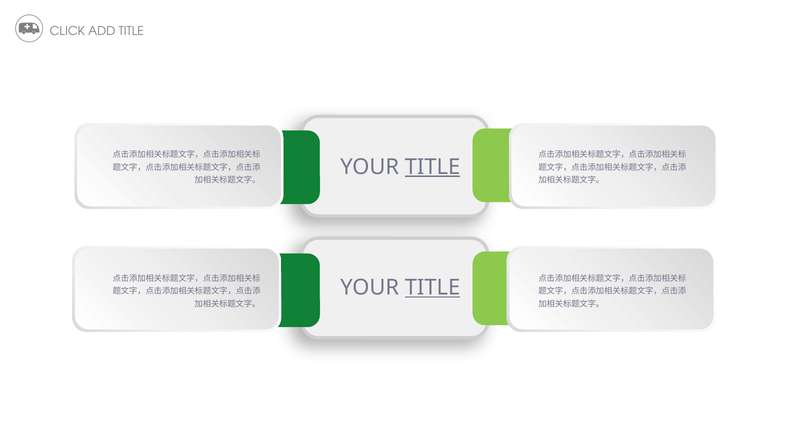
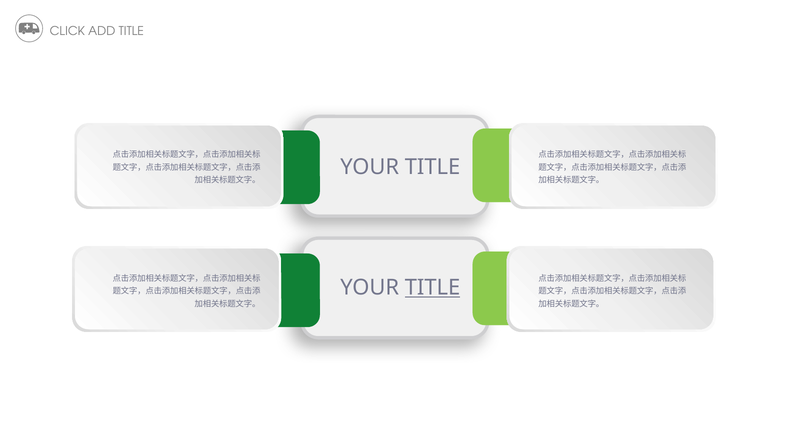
TITLE at (433, 167) underline: present -> none
